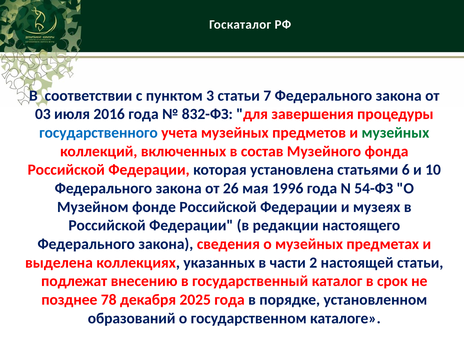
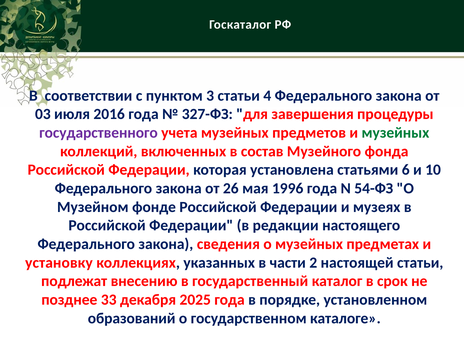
7: 7 -> 4
832-ФЗ: 832-ФЗ -> 327-ФЗ
государственного colour: blue -> purple
выделена: выделена -> установку
78: 78 -> 33
